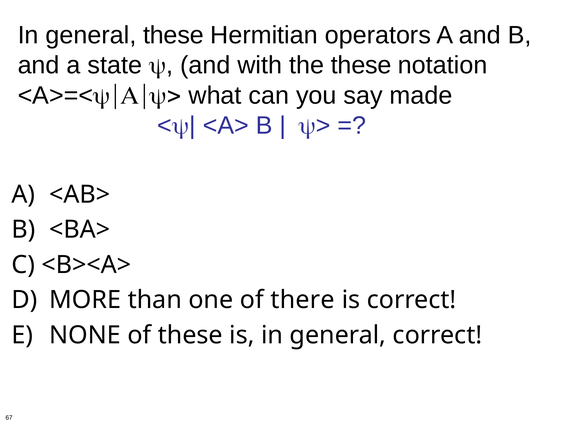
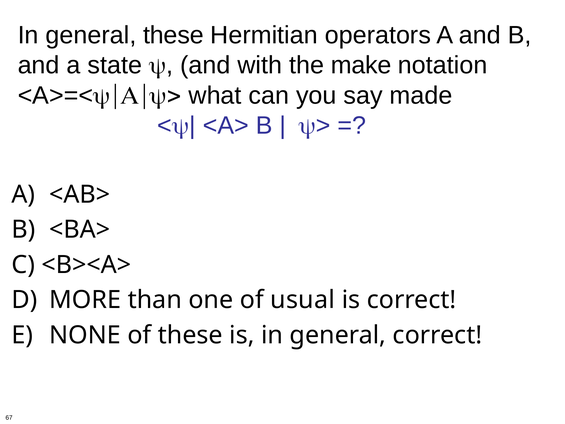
the these: these -> make
there: there -> usual
